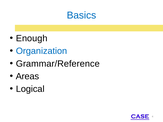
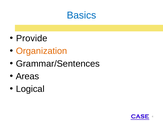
Enough: Enough -> Provide
Organization colour: blue -> orange
Grammar/Reference: Grammar/Reference -> Grammar/Sentences
